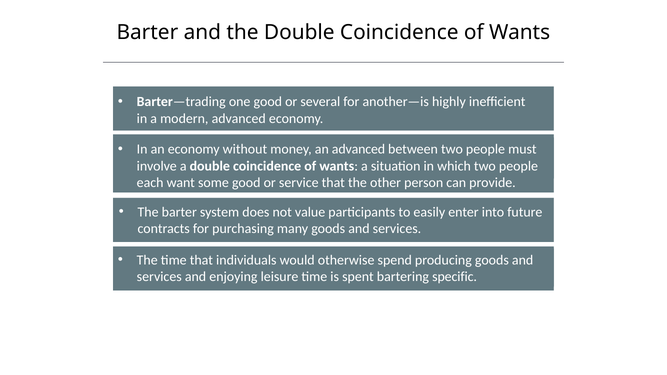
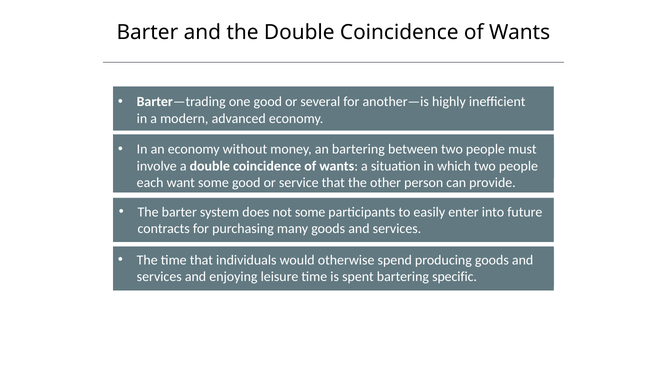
an advanced: advanced -> bartering
not value: value -> some
